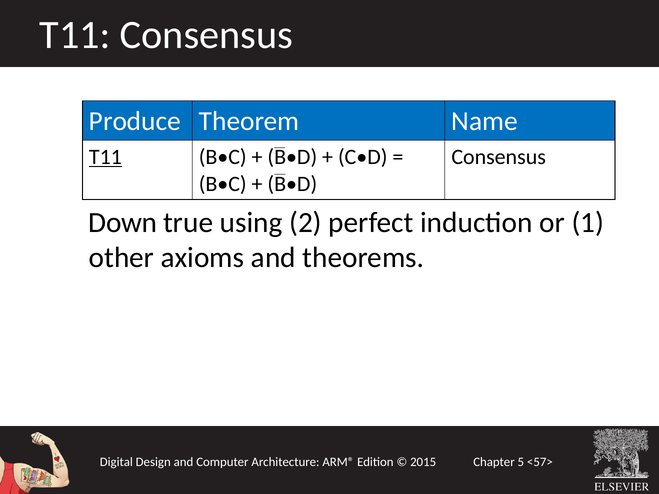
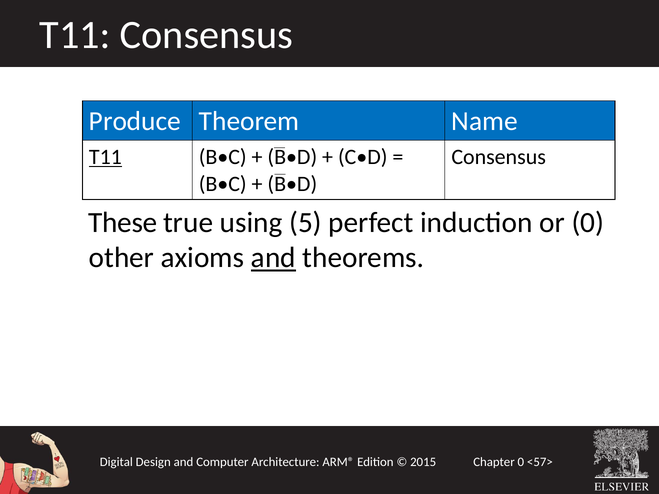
Down: Down -> These
2: 2 -> 5
or 1: 1 -> 0
and at (273, 258) underline: none -> present
5 at (521, 462): 5 -> 0
